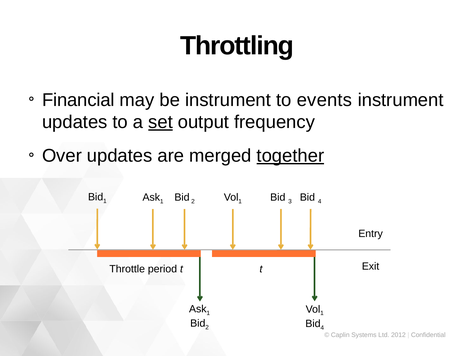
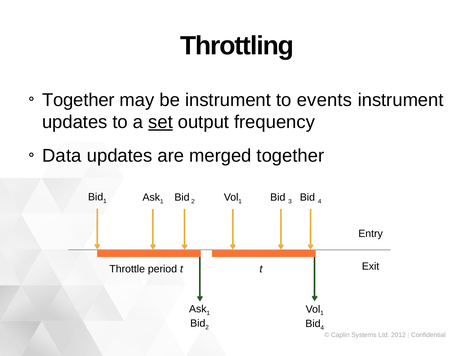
Financial at (78, 100): Financial -> Together
Over: Over -> Data
together at (290, 156) underline: present -> none
